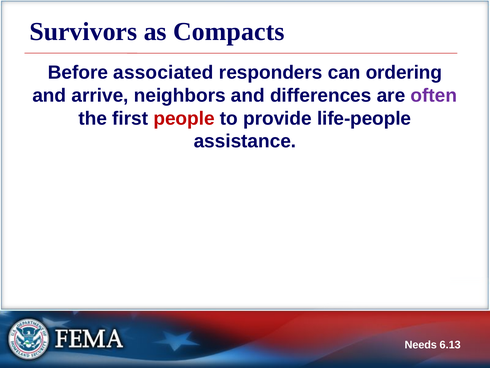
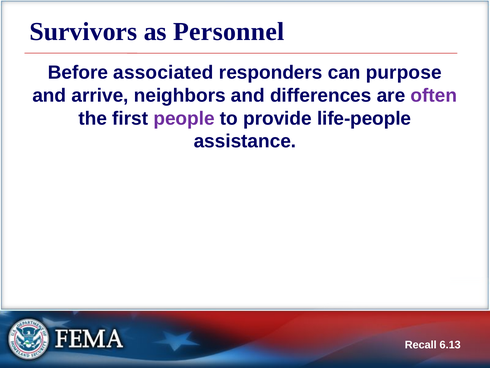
Compacts: Compacts -> Personnel
ordering: ordering -> purpose
people colour: red -> purple
Needs: Needs -> Recall
